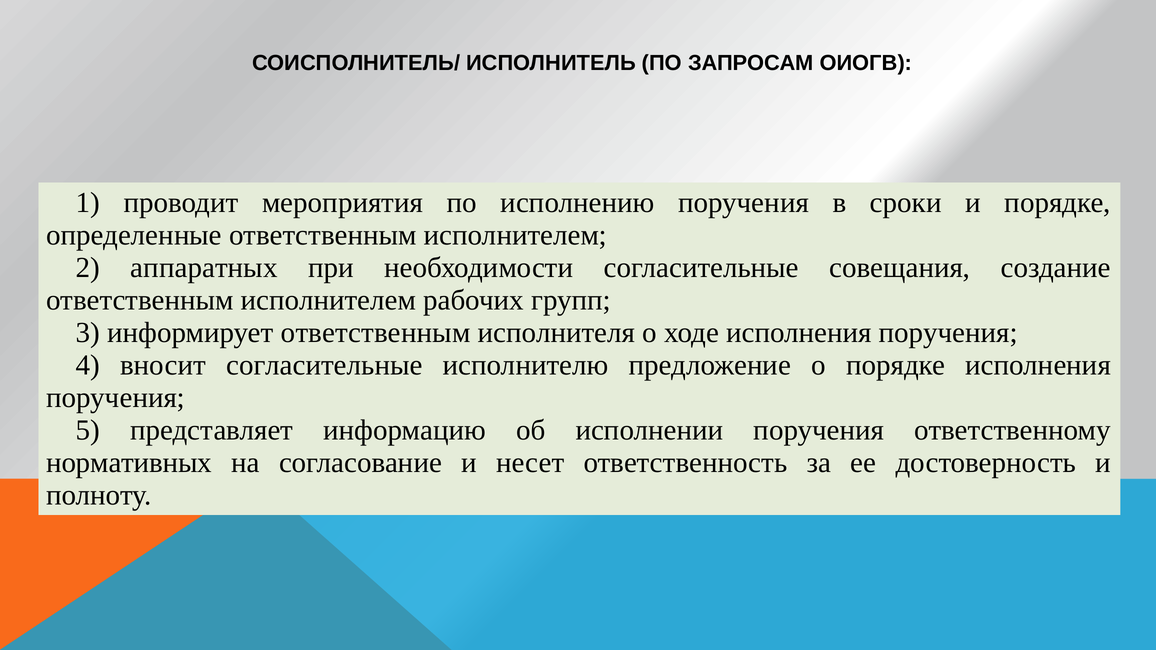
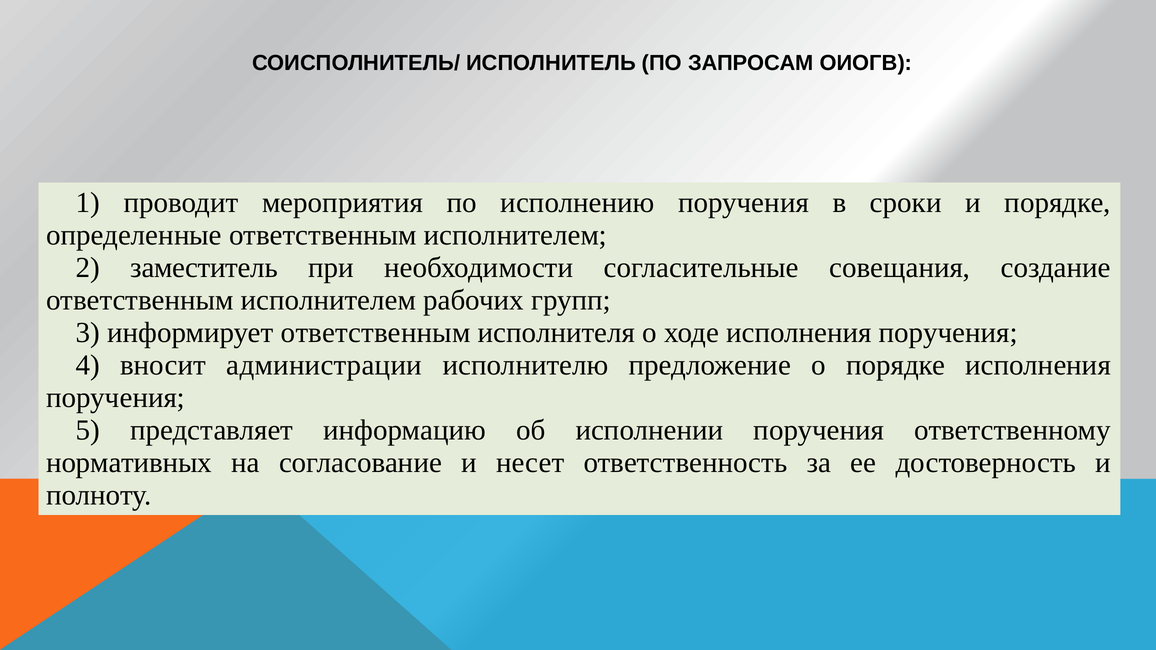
аппаратных: аппаратных -> заместитель
вносит согласительные: согласительные -> администрации
